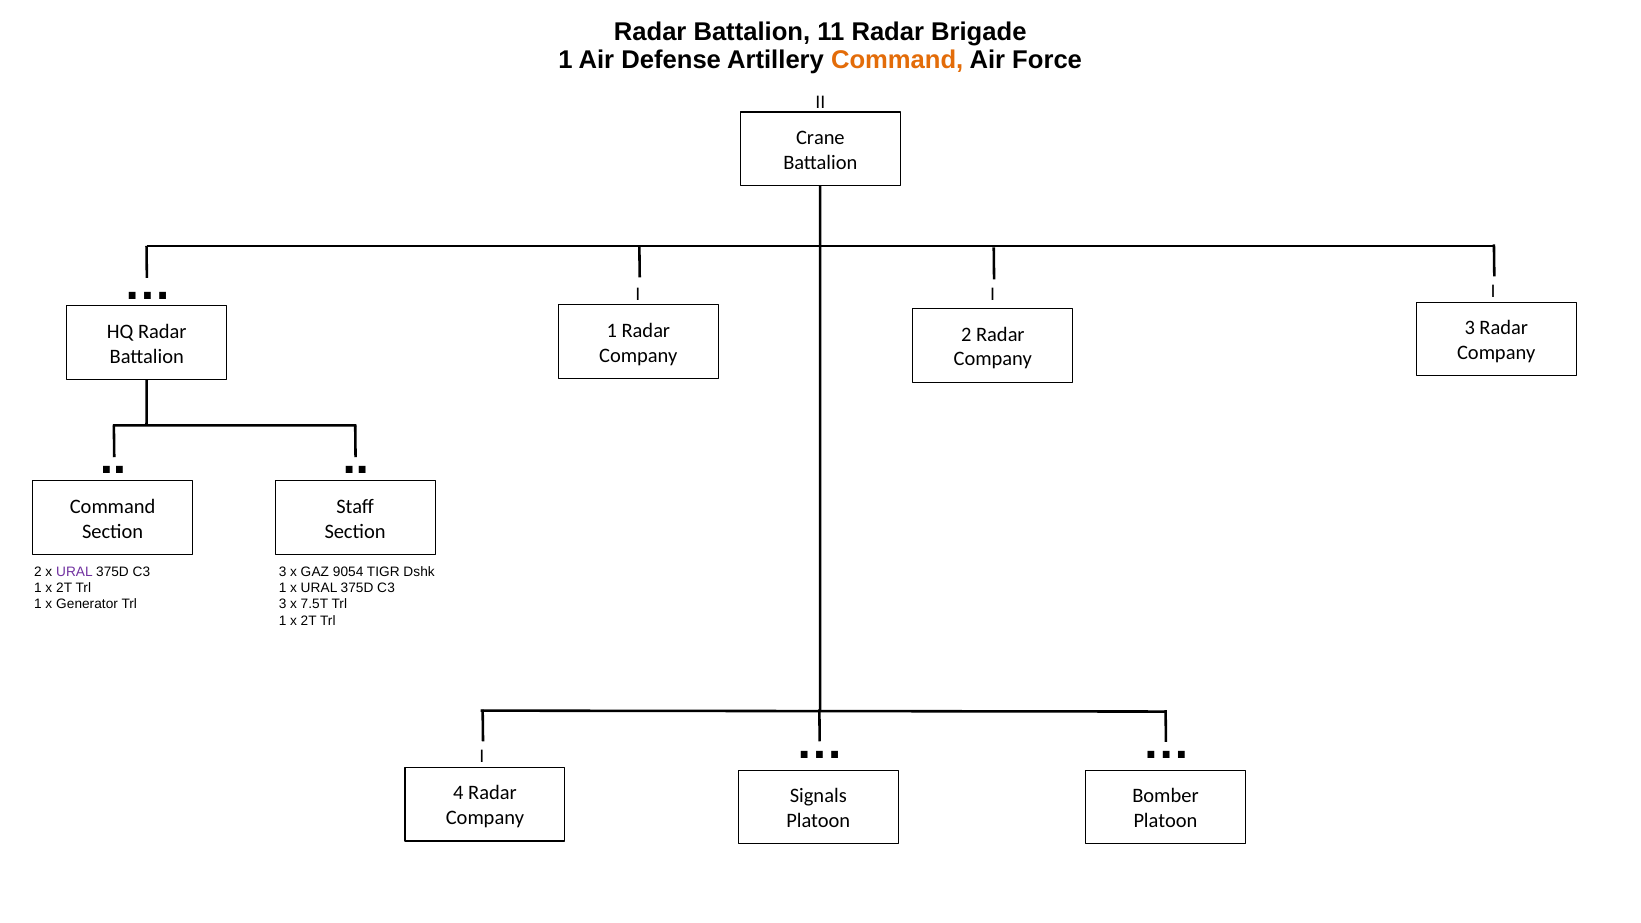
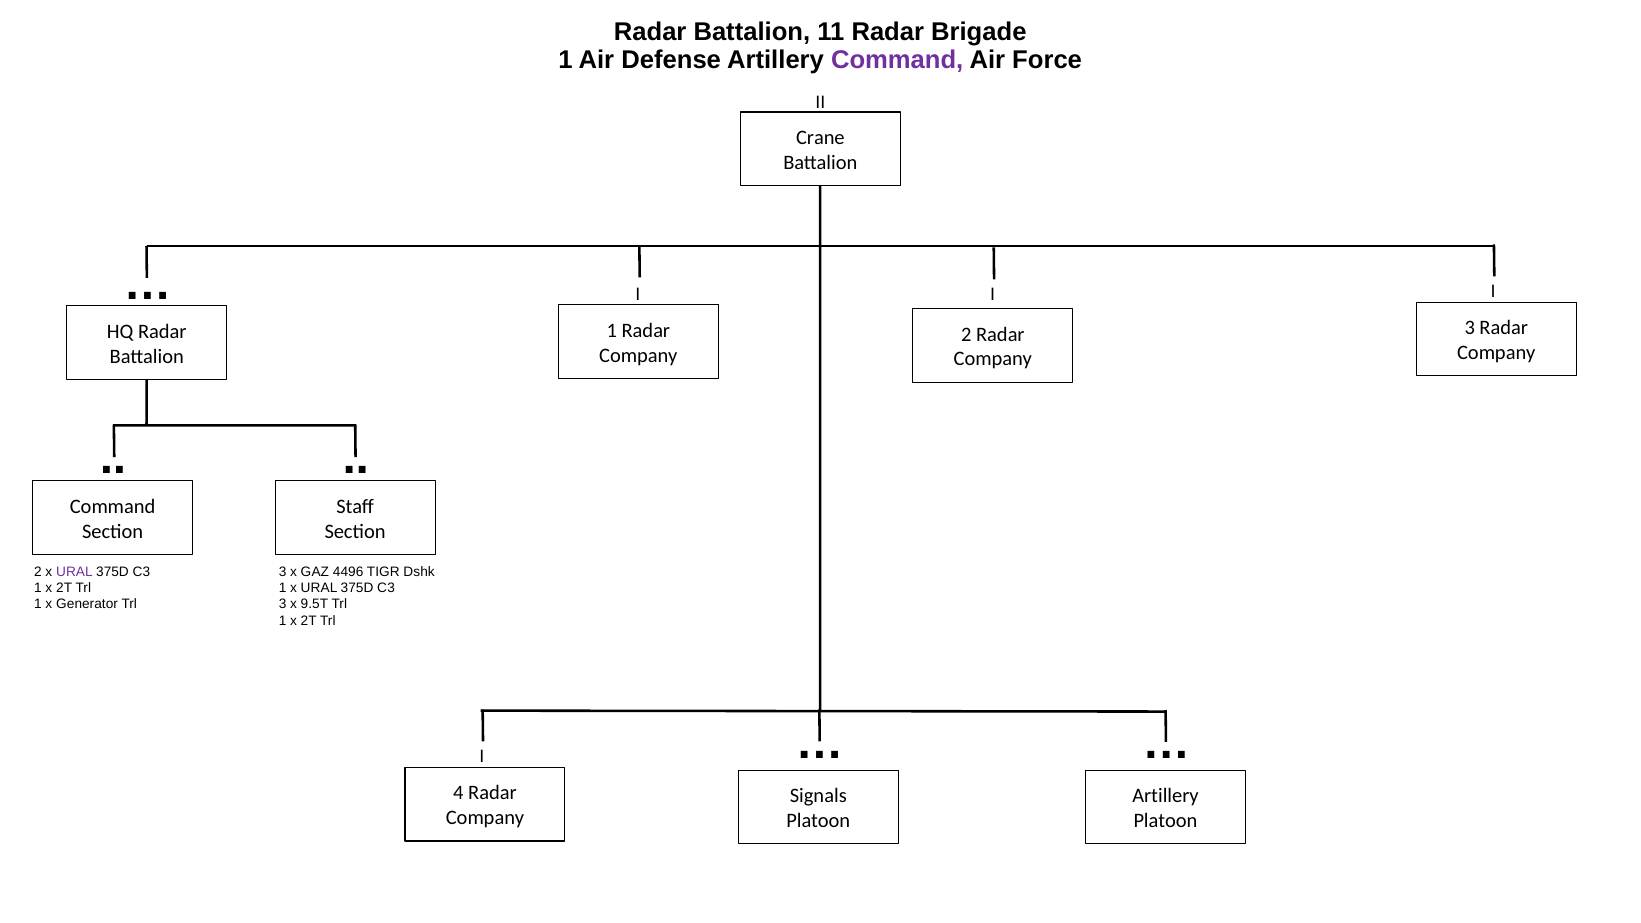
Command at (897, 60) colour: orange -> purple
9054: 9054 -> 4496
7.5T: 7.5T -> 9.5T
Bomber at (1165, 796): Bomber -> Artillery
